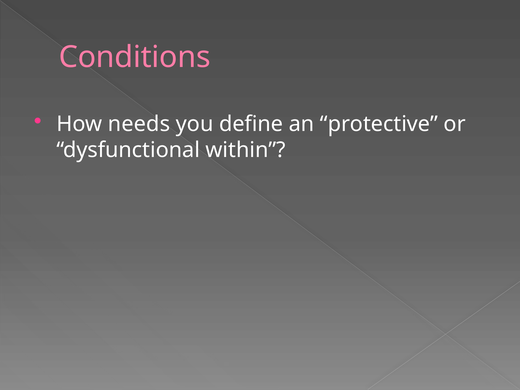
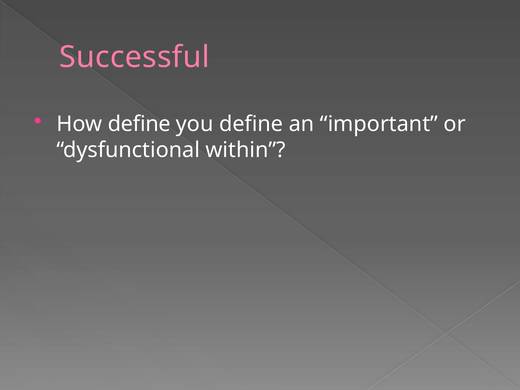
Conditions: Conditions -> Successful
How needs: needs -> define
protective: protective -> important
